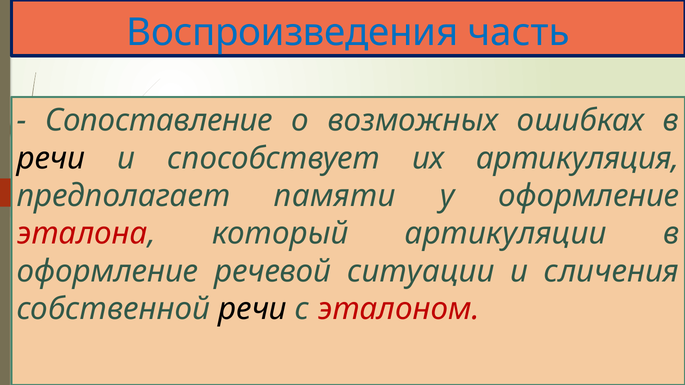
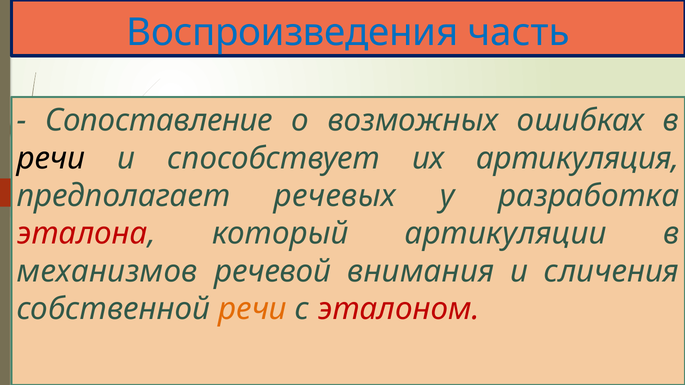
памяти: памяти -> речевых
у оформление: оформление -> разработка
оформление at (107, 271): оформление -> механизмов
ситуации: ситуации -> внимания
речи at (253, 309) colour: black -> orange
